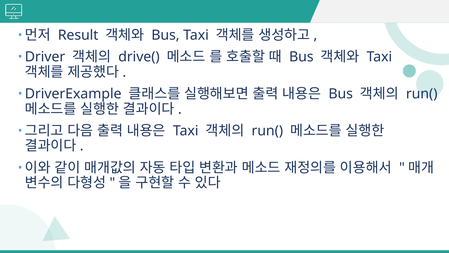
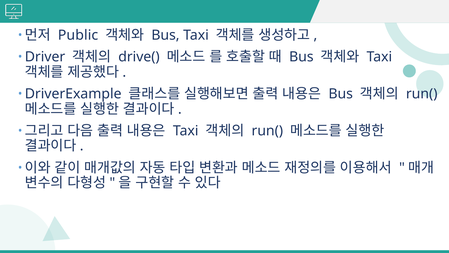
Result: Result -> Public
